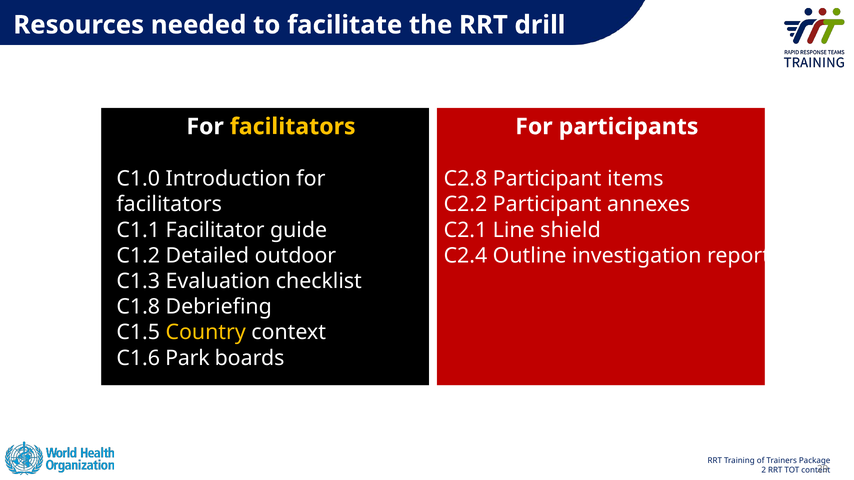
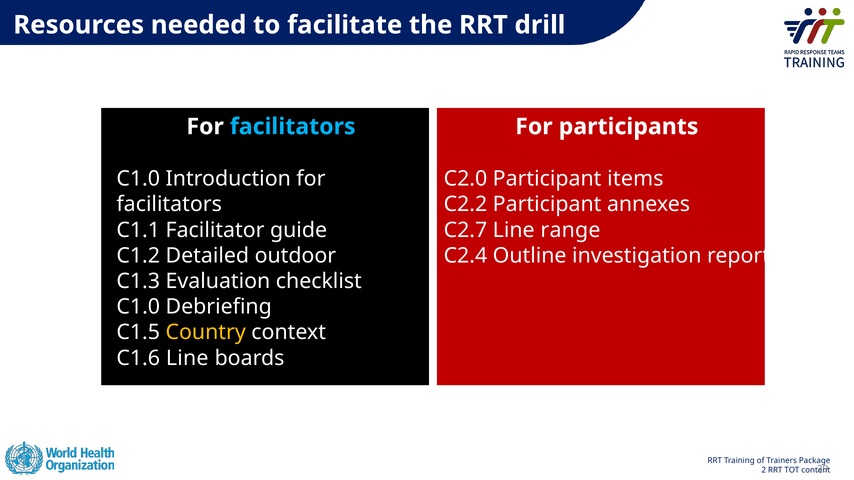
facilitators at (293, 127) colour: yellow -> light blue
C2.8: C2.8 -> C2.0
C2.1: C2.1 -> C2.7
shield: shield -> range
C1.8 at (138, 307): C1.8 -> C1.0
C1.6 Park: Park -> Line
